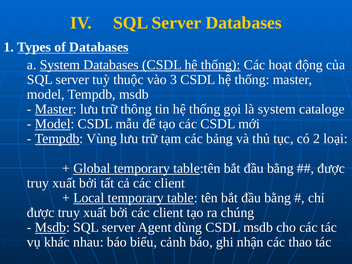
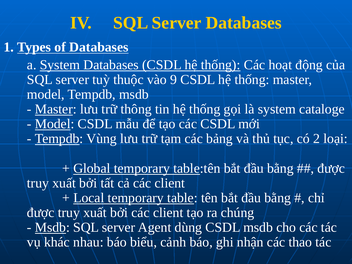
3: 3 -> 9
